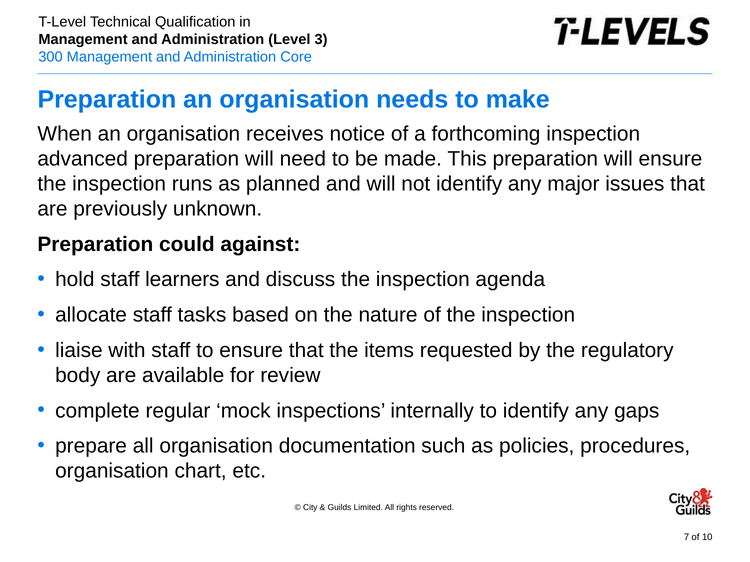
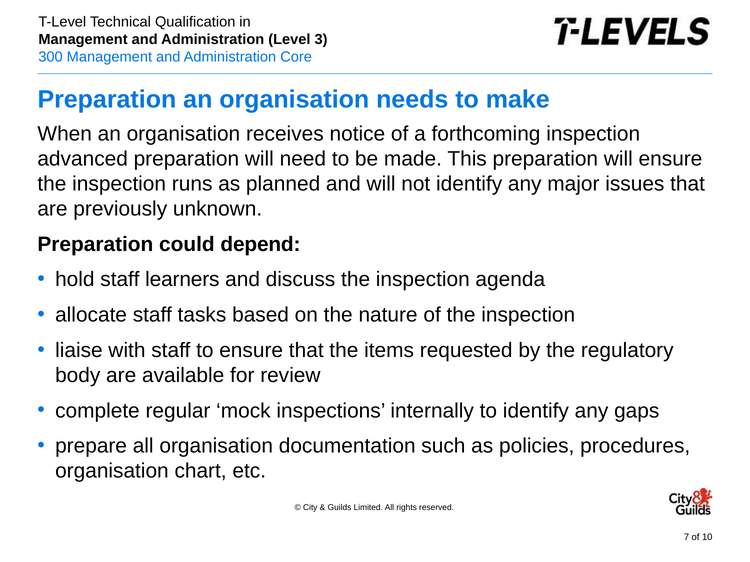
against: against -> depend
